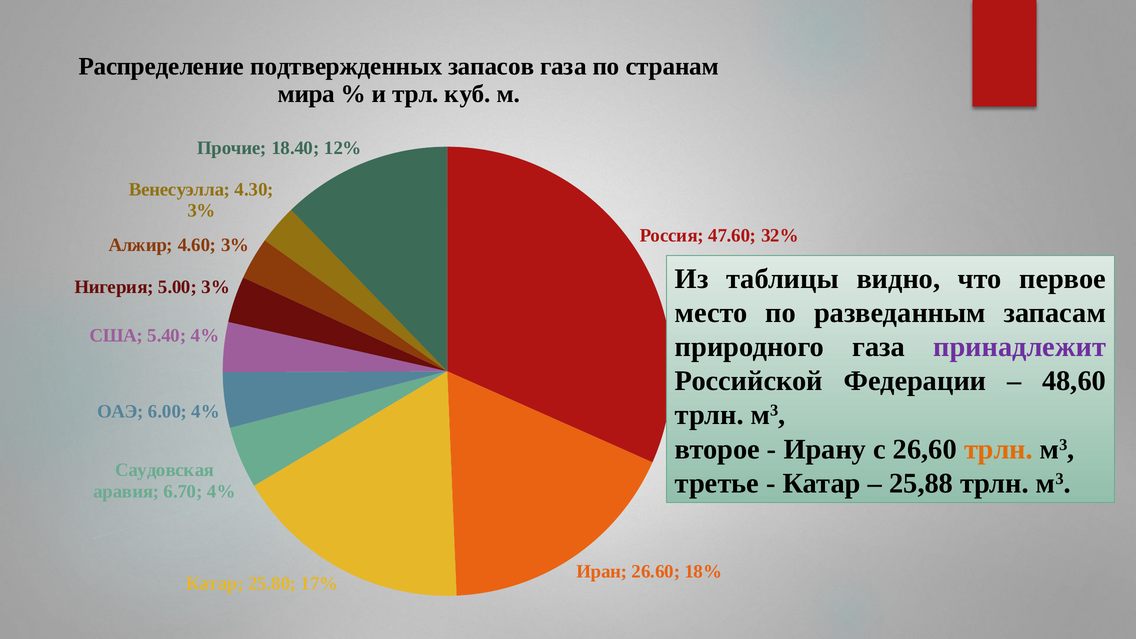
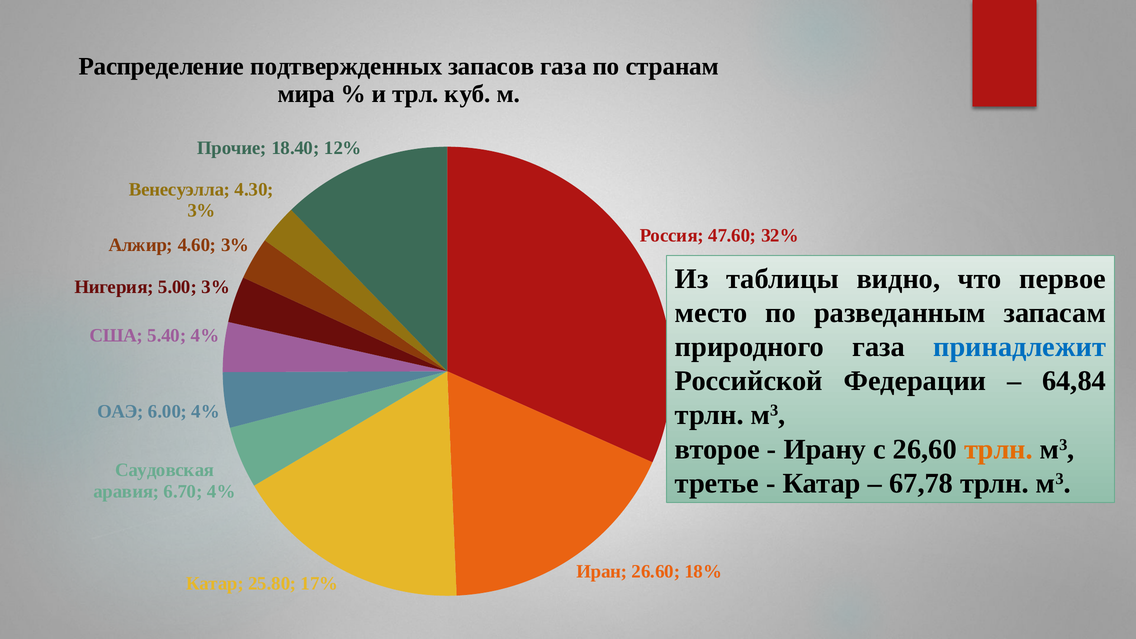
принадлежит colour: purple -> blue
48,60: 48,60 -> 64,84
25,88: 25,88 -> 67,78
